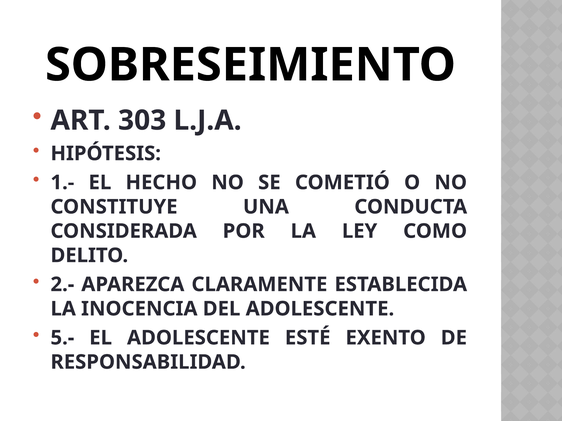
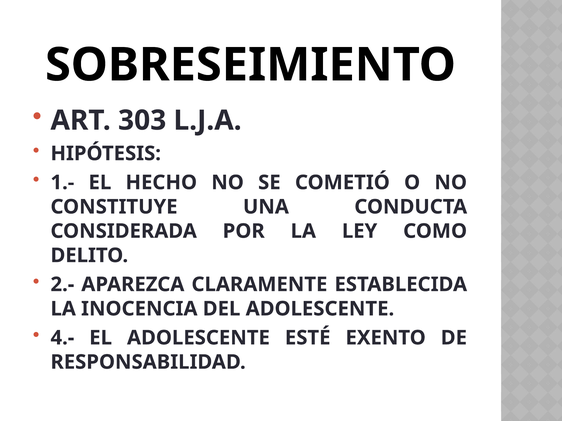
5.-: 5.- -> 4.-
